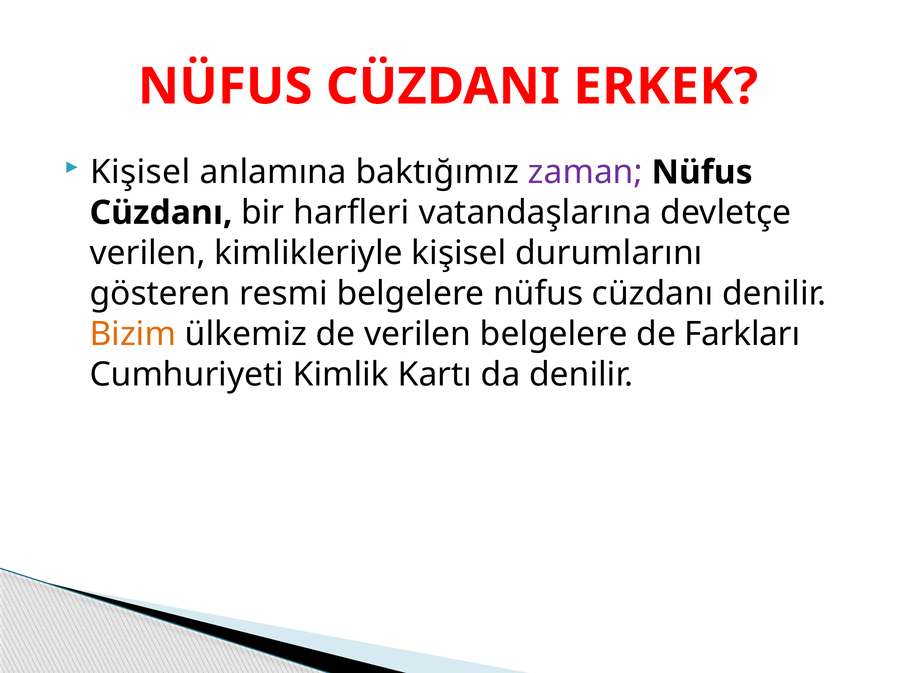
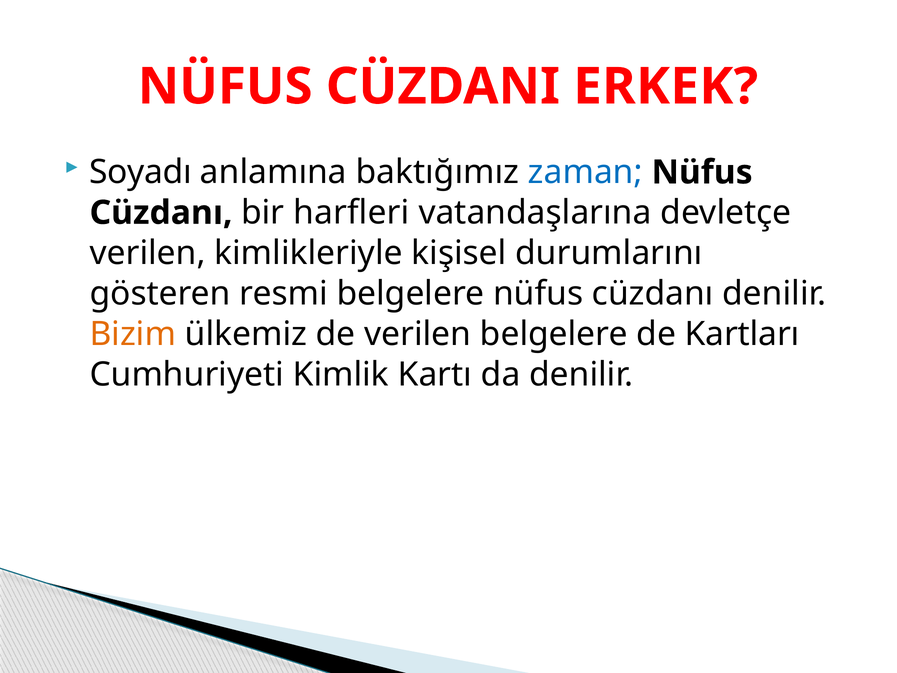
Kişisel at (140, 172): Kişisel -> Soyadı
zaman colour: purple -> blue
Farkları: Farkları -> Kartları
